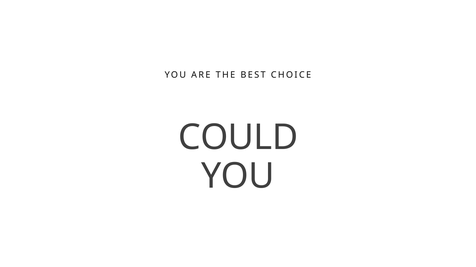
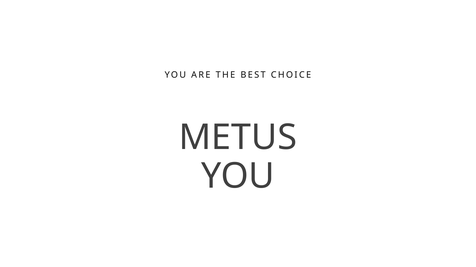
COULD: COULD -> METUS
